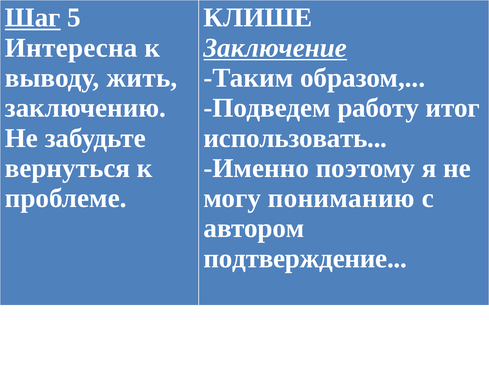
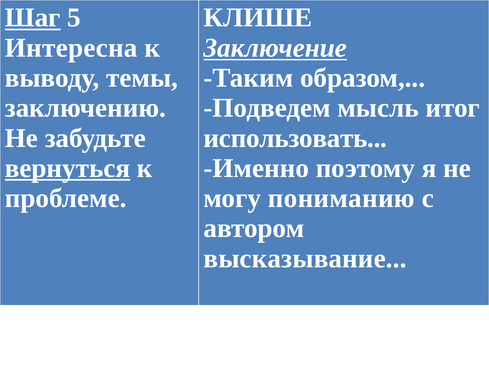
жить: жить -> темы
работу: работу -> мысль
вернуться underline: none -> present
подтверждение: подтверждение -> высказывание
